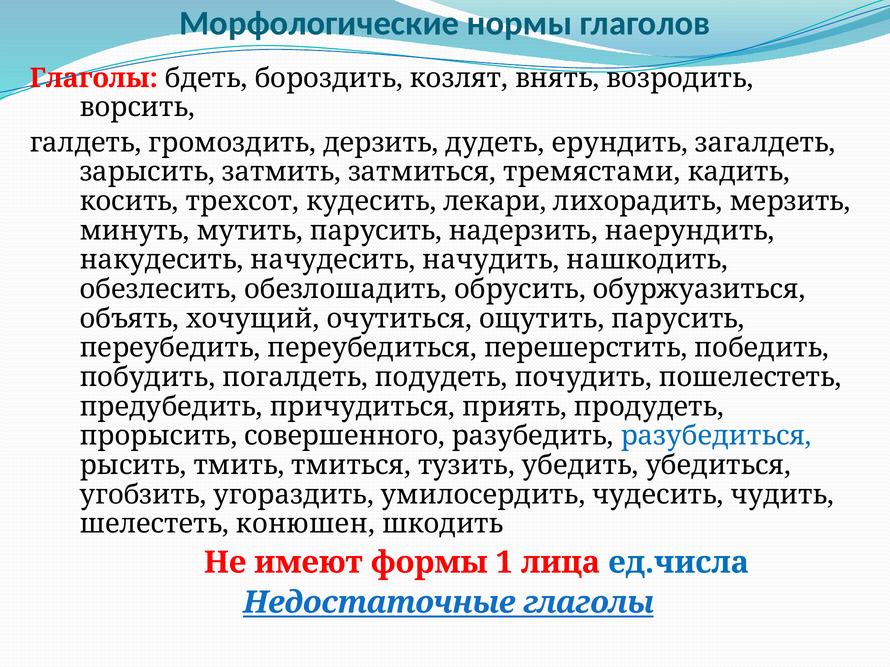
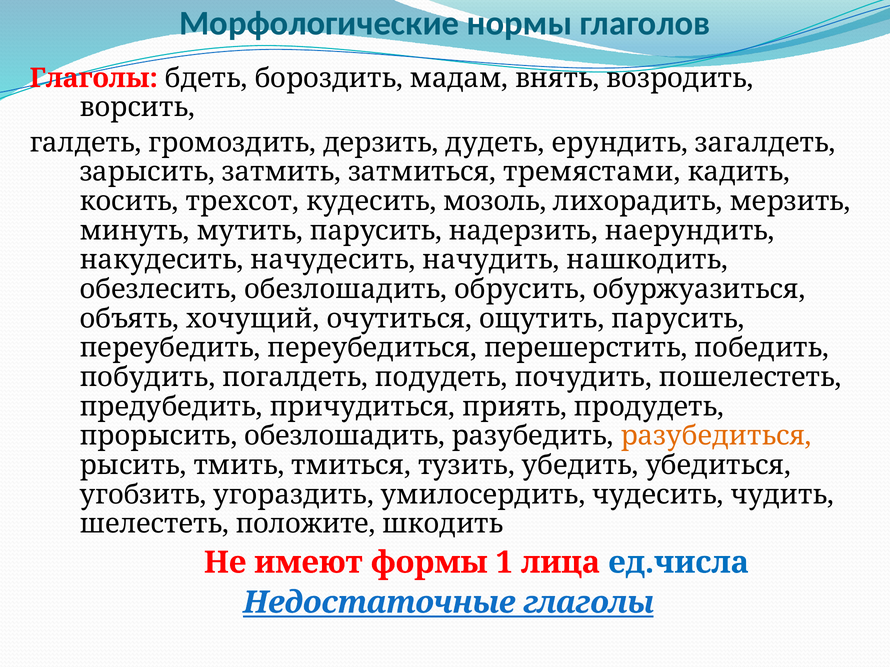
козлят: козлят -> мадам
лекари: лекари -> мозоль
прорысить совершенного: совершенного -> обезлошадить
разубедиться colour: blue -> orange
конюшен: конюшен -> положите
